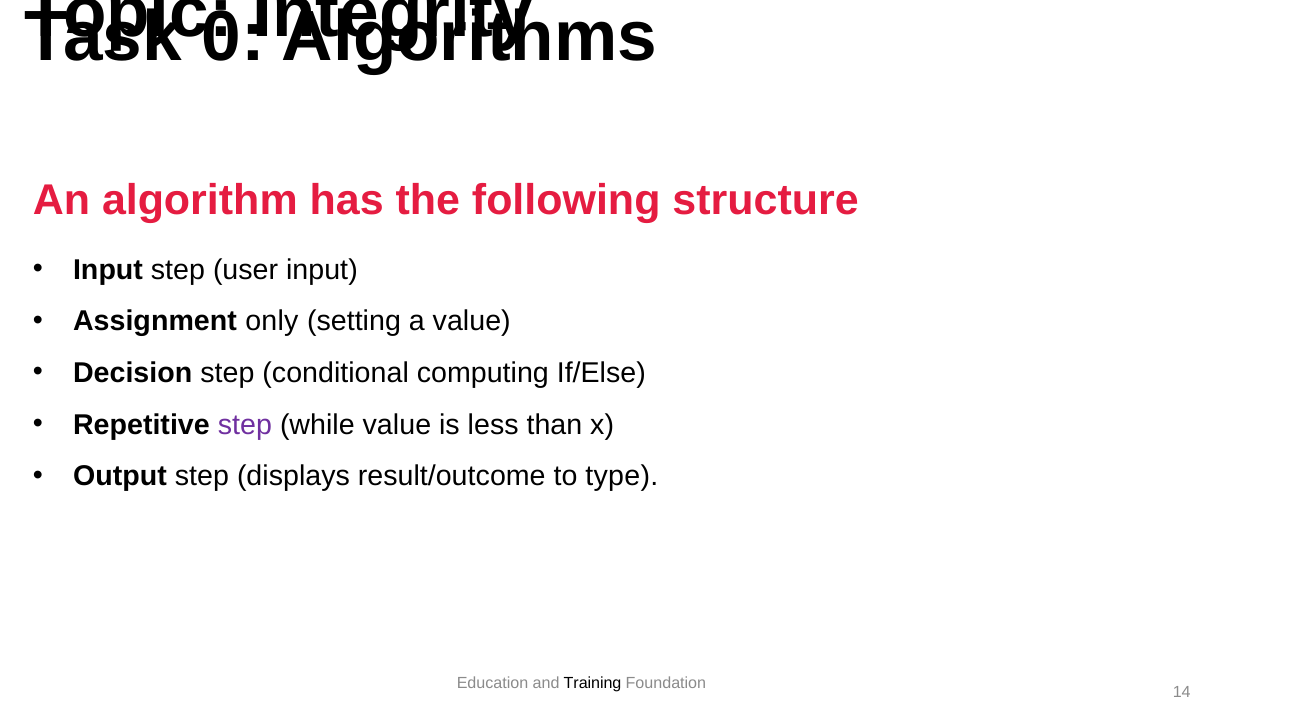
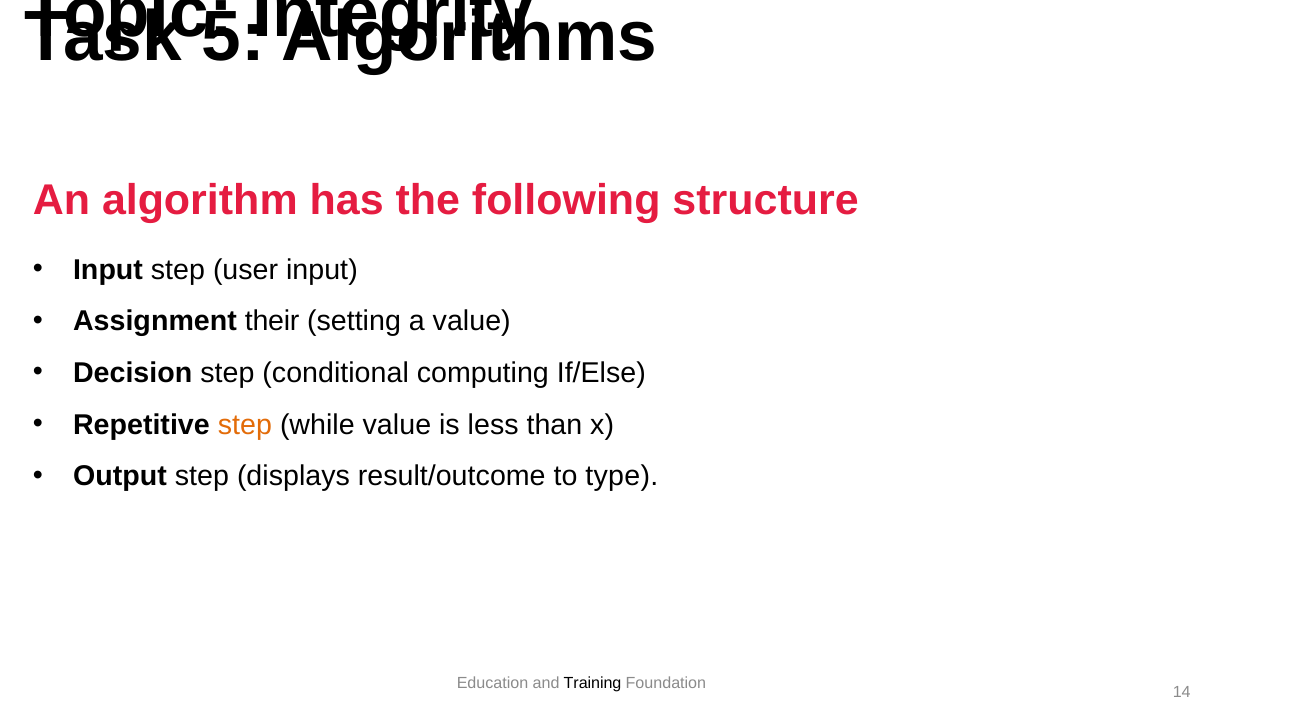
0: 0 -> 5
only: only -> their
step at (245, 425) colour: purple -> orange
